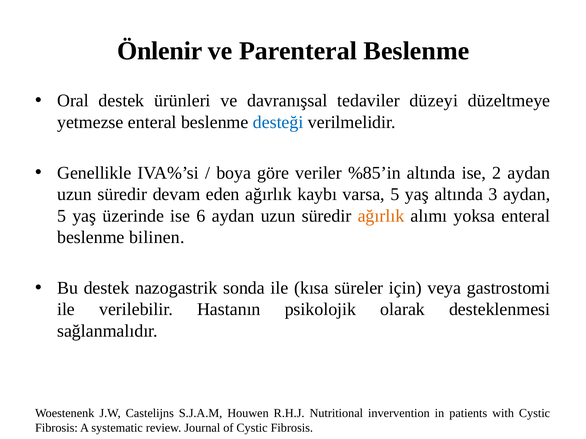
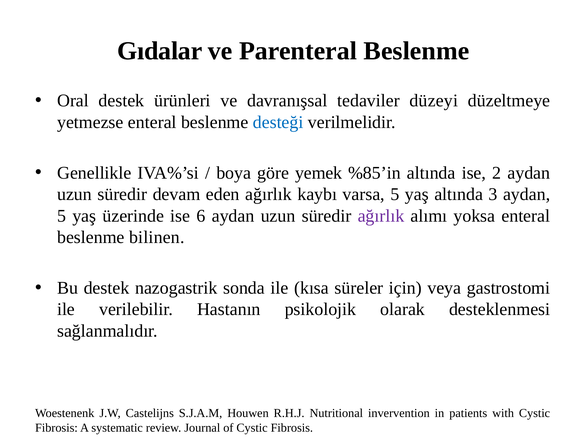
Önlenir: Önlenir -> Gıdalar
veriler: veriler -> yemek
ağırlık at (381, 216) colour: orange -> purple
